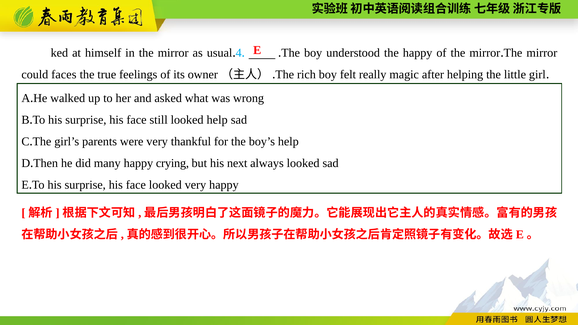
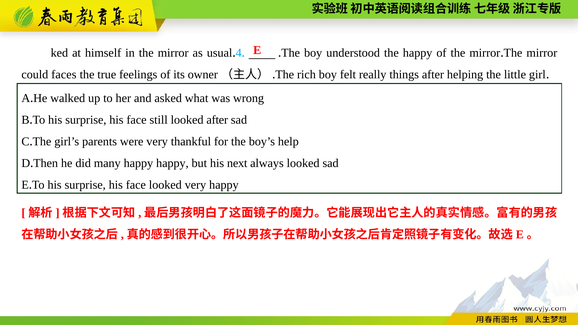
magic: magic -> things
looked help: help -> after
happy crying: crying -> happy
